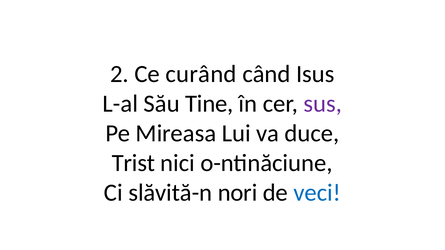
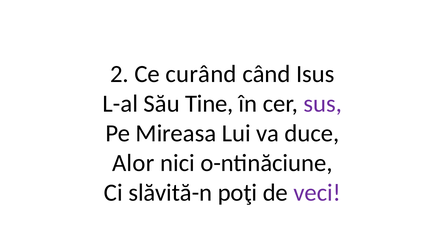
Trist: Trist -> Alor
nori: nori -> poţi
veci colour: blue -> purple
